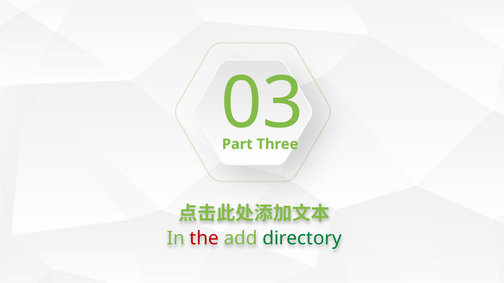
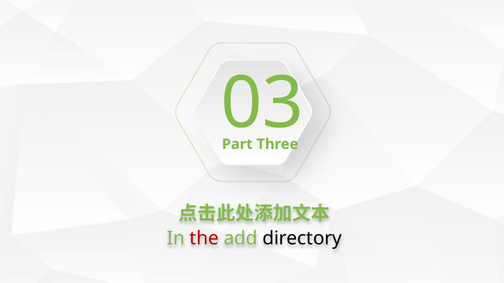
directory colour: green -> black
